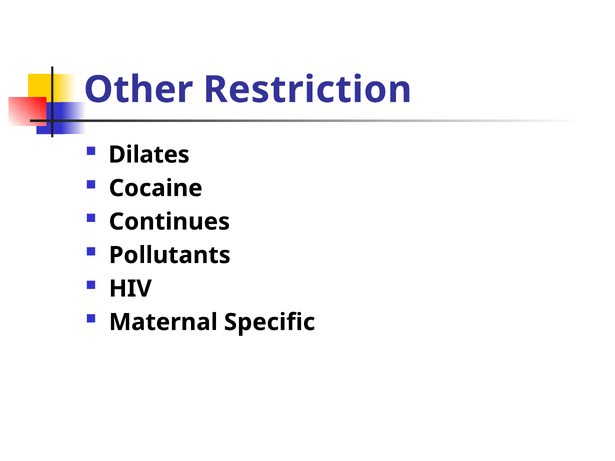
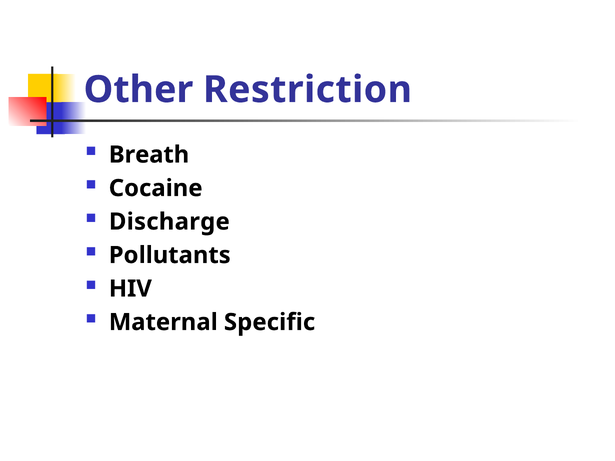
Dilates: Dilates -> Breath
Continues: Continues -> Discharge
